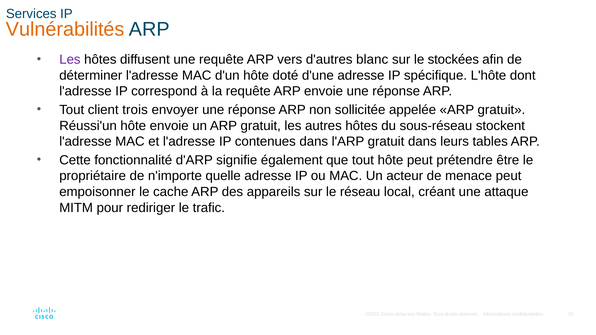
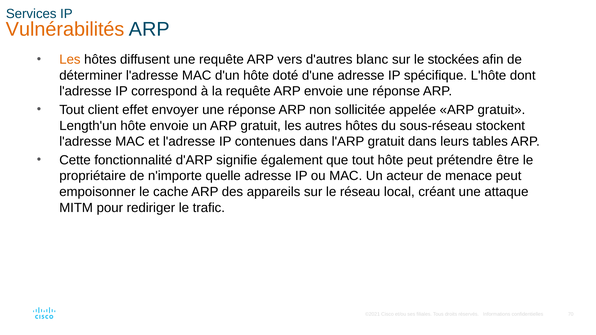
Les at (70, 60) colour: purple -> orange
trois: trois -> effet
Réussi'un: Réussi'un -> Length'un
